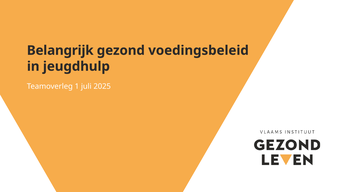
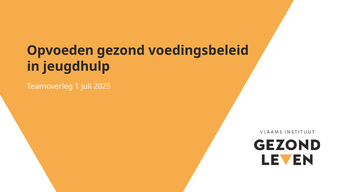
Belangrijk: Belangrijk -> Opvoeden
